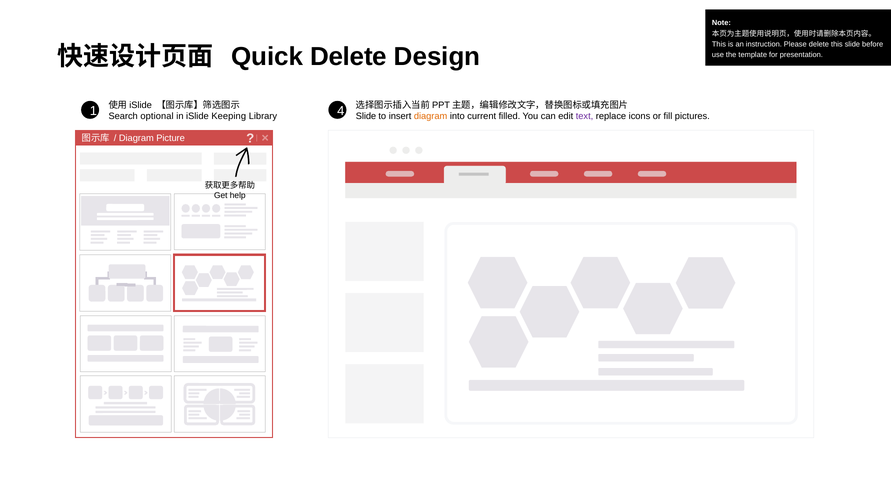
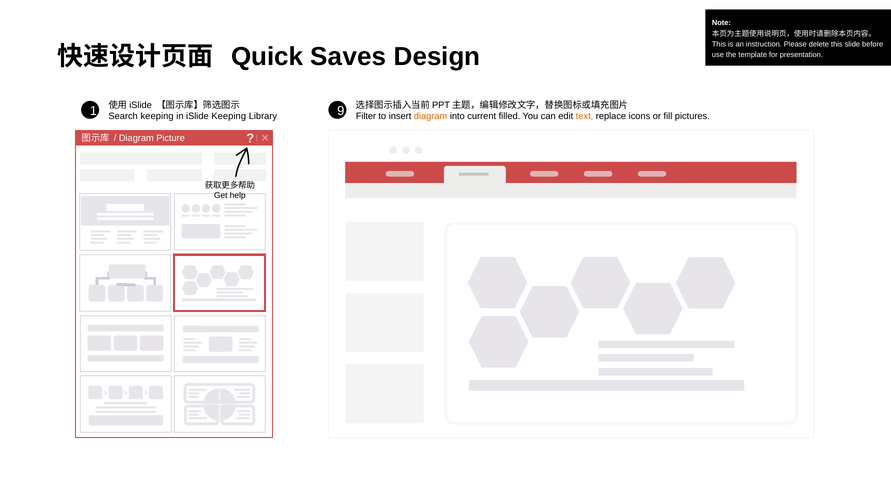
Quick Delete: Delete -> Saves
4: 4 -> 9
Search optional: optional -> keeping
Slide at (366, 116): Slide -> Filter
text colour: purple -> orange
